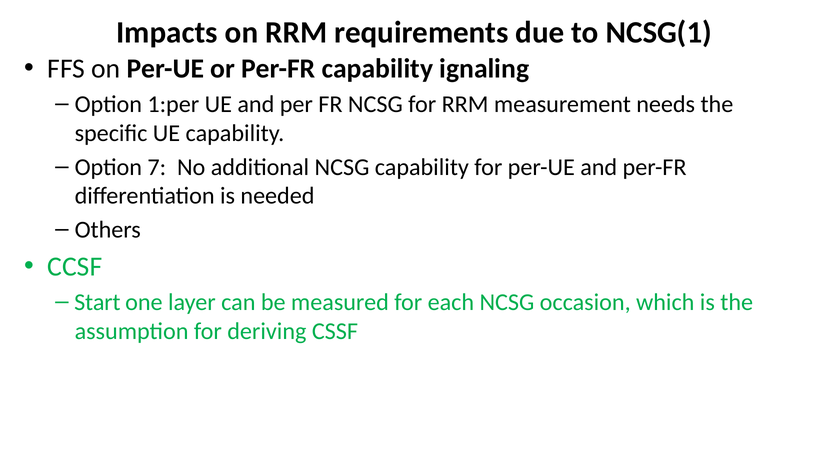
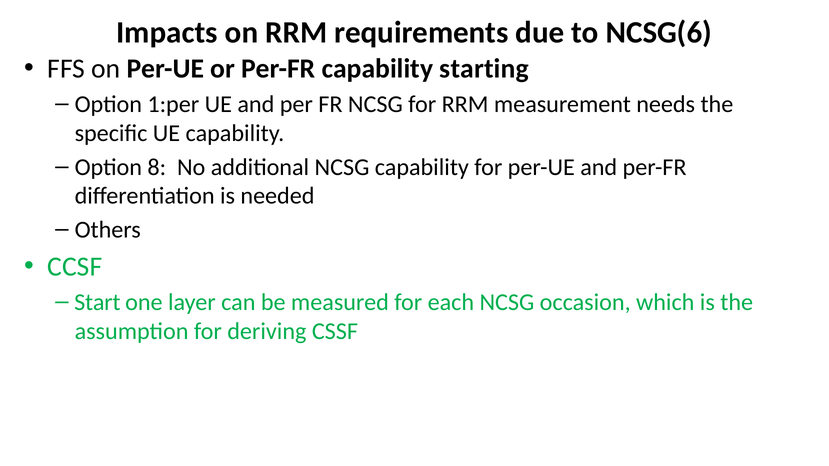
NCSG(1: NCSG(1 -> NCSG(6
ignaling: ignaling -> starting
7: 7 -> 8
